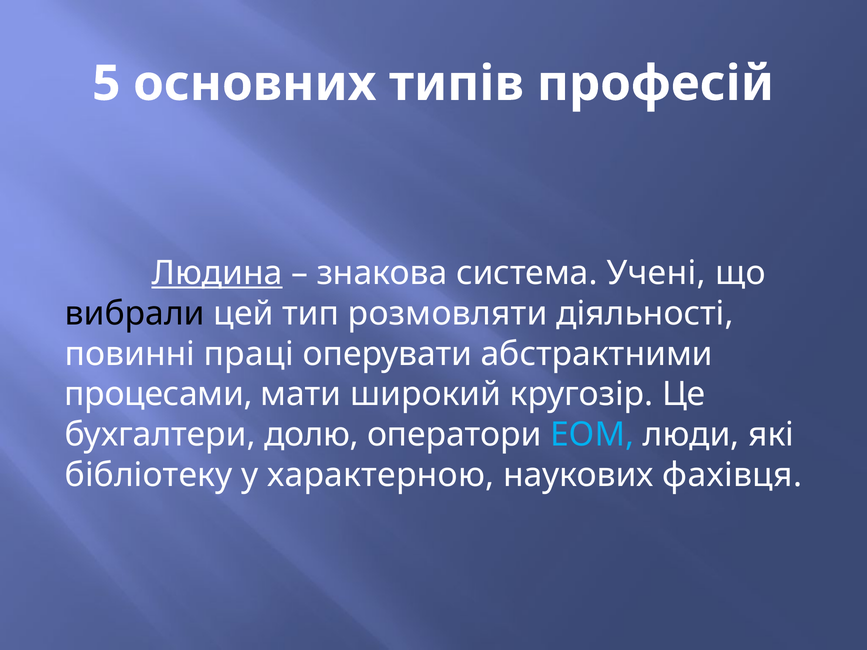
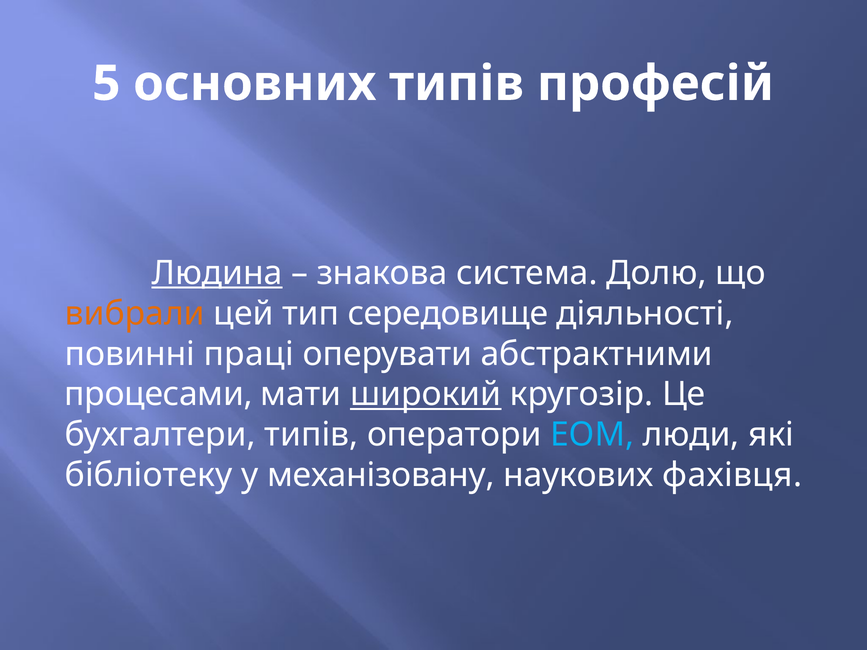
Учені: Учені -> Долю
вибрали colour: black -> orange
розмовляти: розмовляти -> середовище
широкий underline: none -> present
бухгалтери долю: долю -> типів
характерною: характерною -> механізовану
